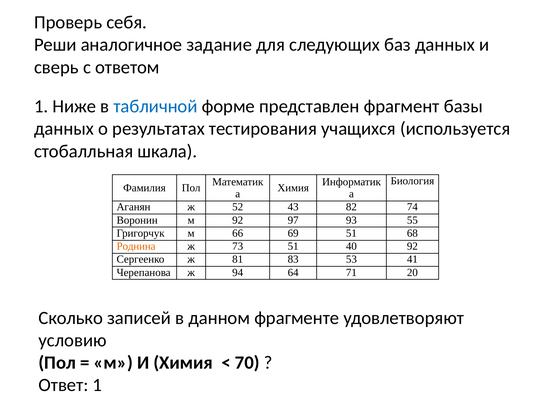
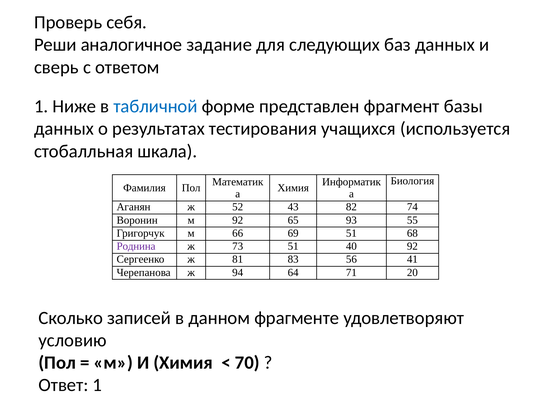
97: 97 -> 65
Роднина colour: orange -> purple
53: 53 -> 56
